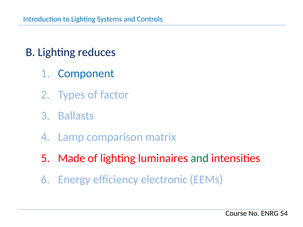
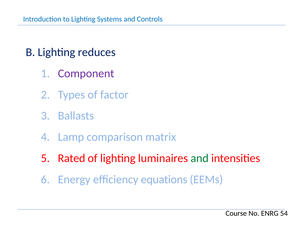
Component colour: blue -> purple
Made: Made -> Rated
electronic: electronic -> equations
